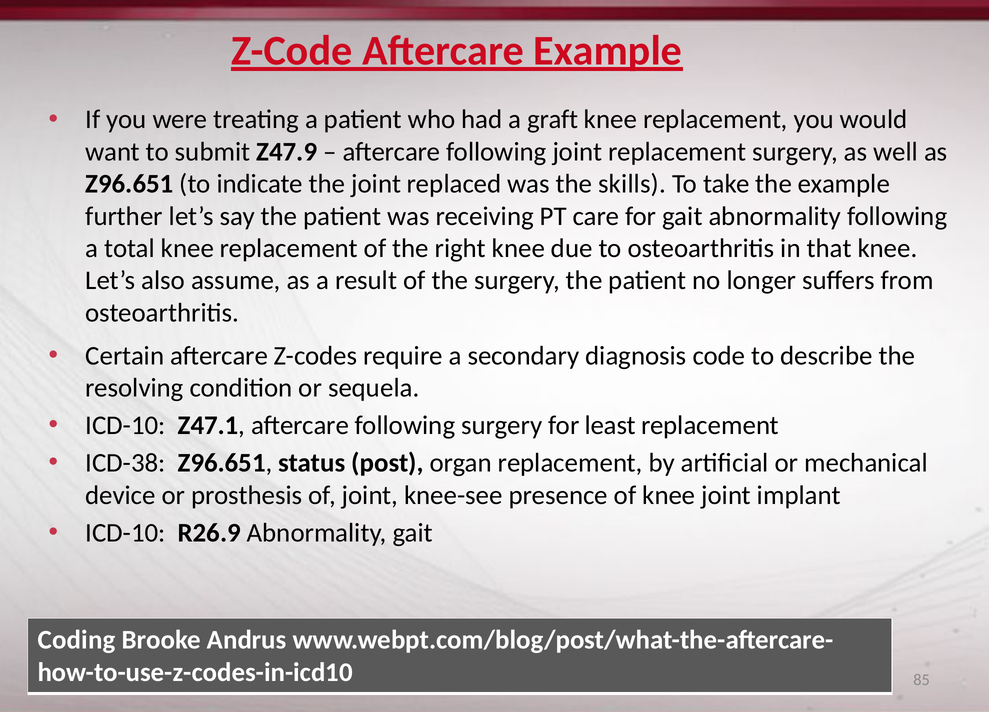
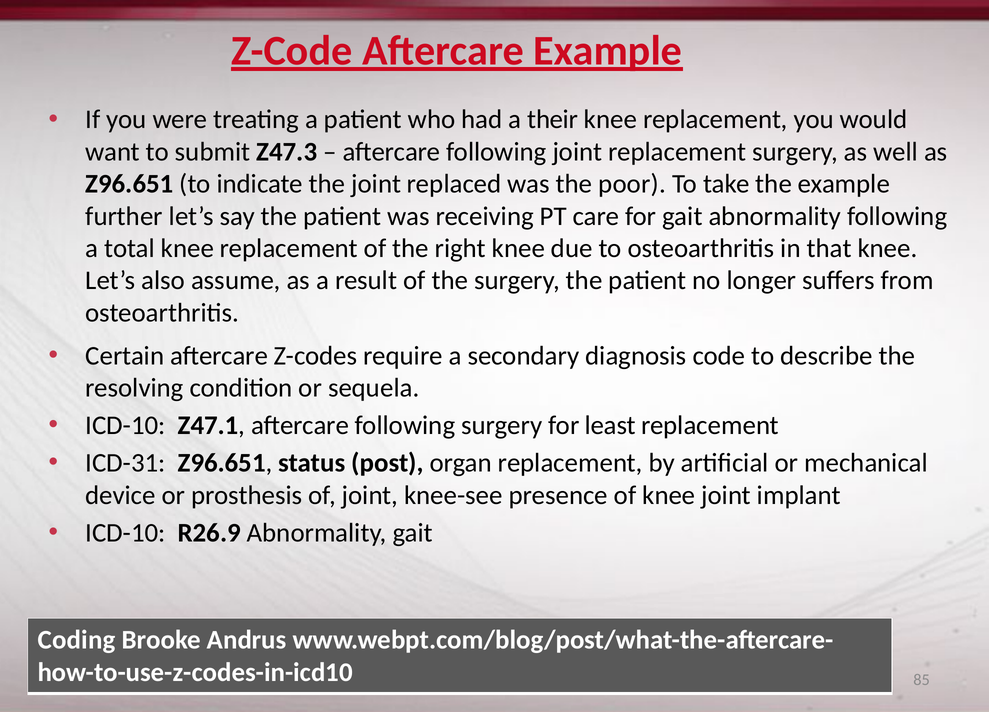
graft: graft -> their
Z47.9: Z47.9 -> Z47.3
skills: skills -> poor
ICD-38: ICD-38 -> ICD-31
